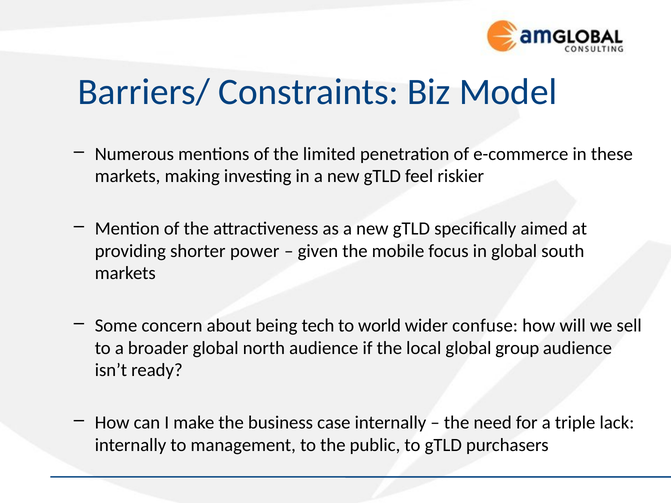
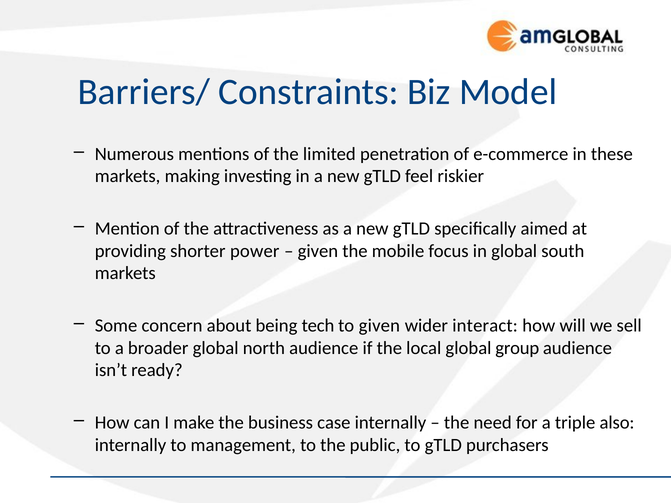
to world: world -> given
confuse: confuse -> interact
lack: lack -> also
